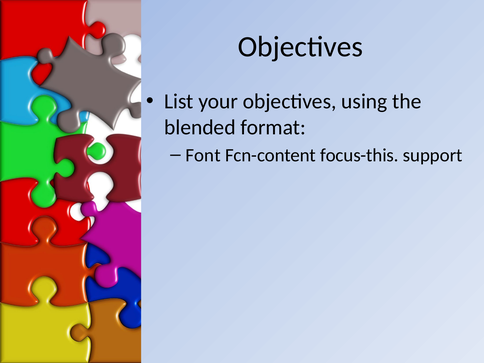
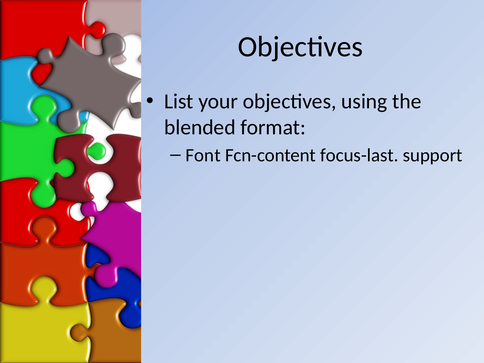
focus-this: focus-this -> focus-last
